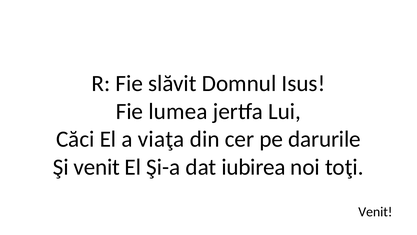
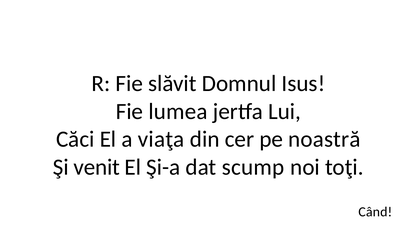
darurile: darurile -> noastră
iubirea: iubirea -> scump
Venit at (375, 212): Venit -> Când
